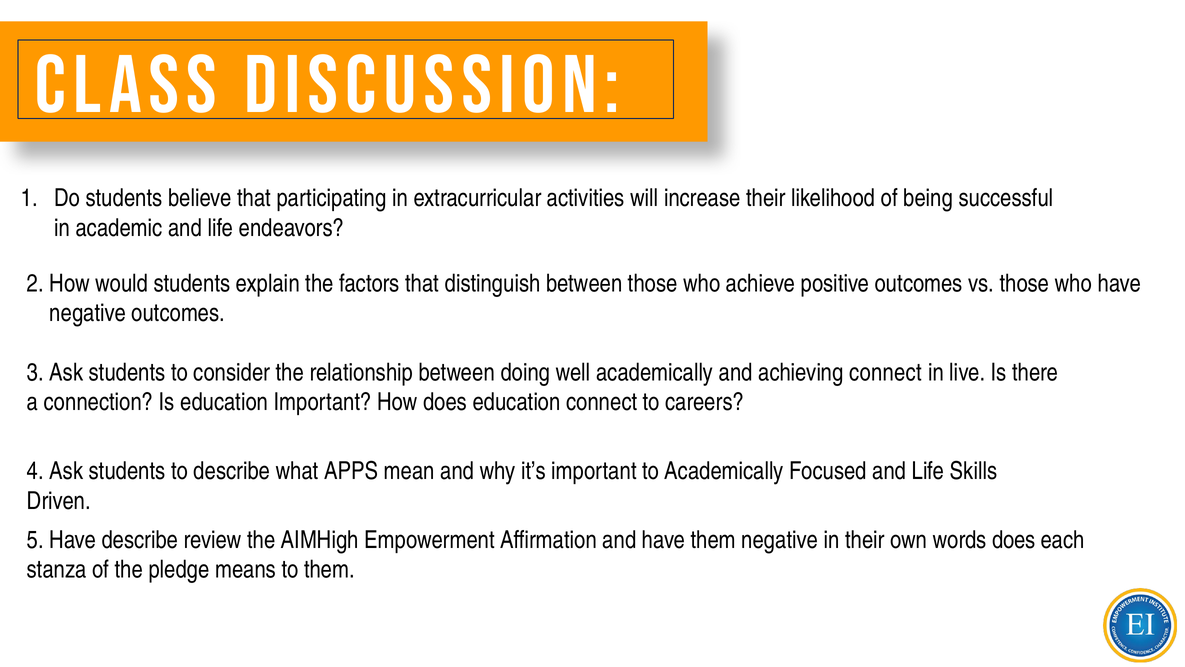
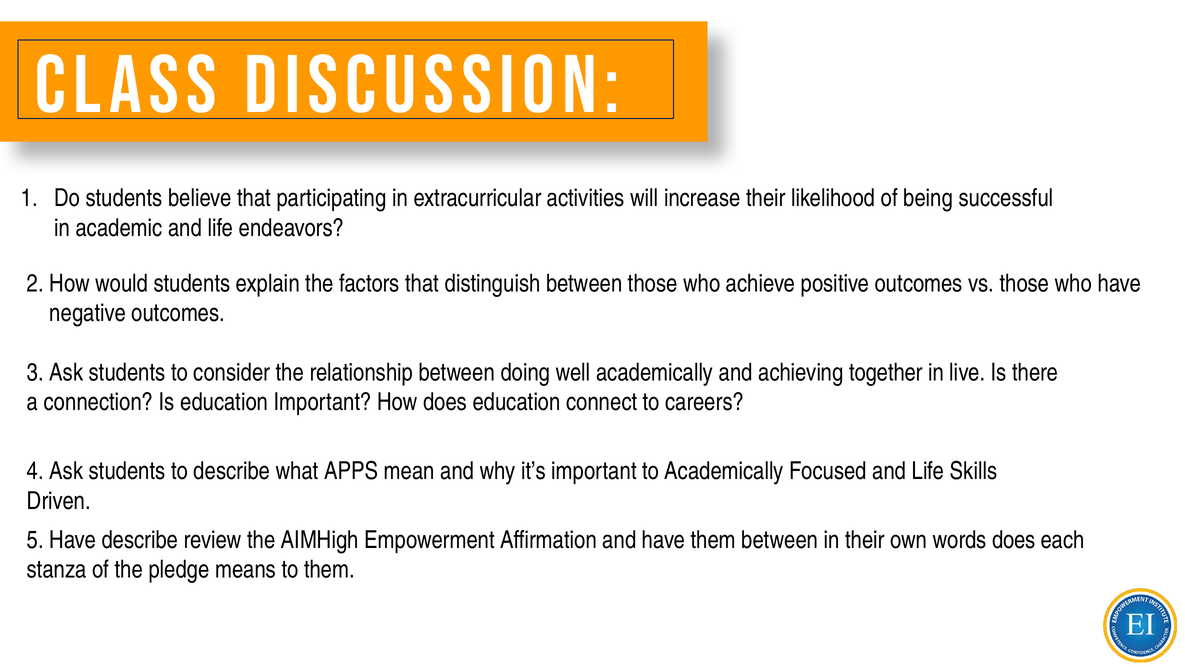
achieving connect: connect -> together
them negative: negative -> between
